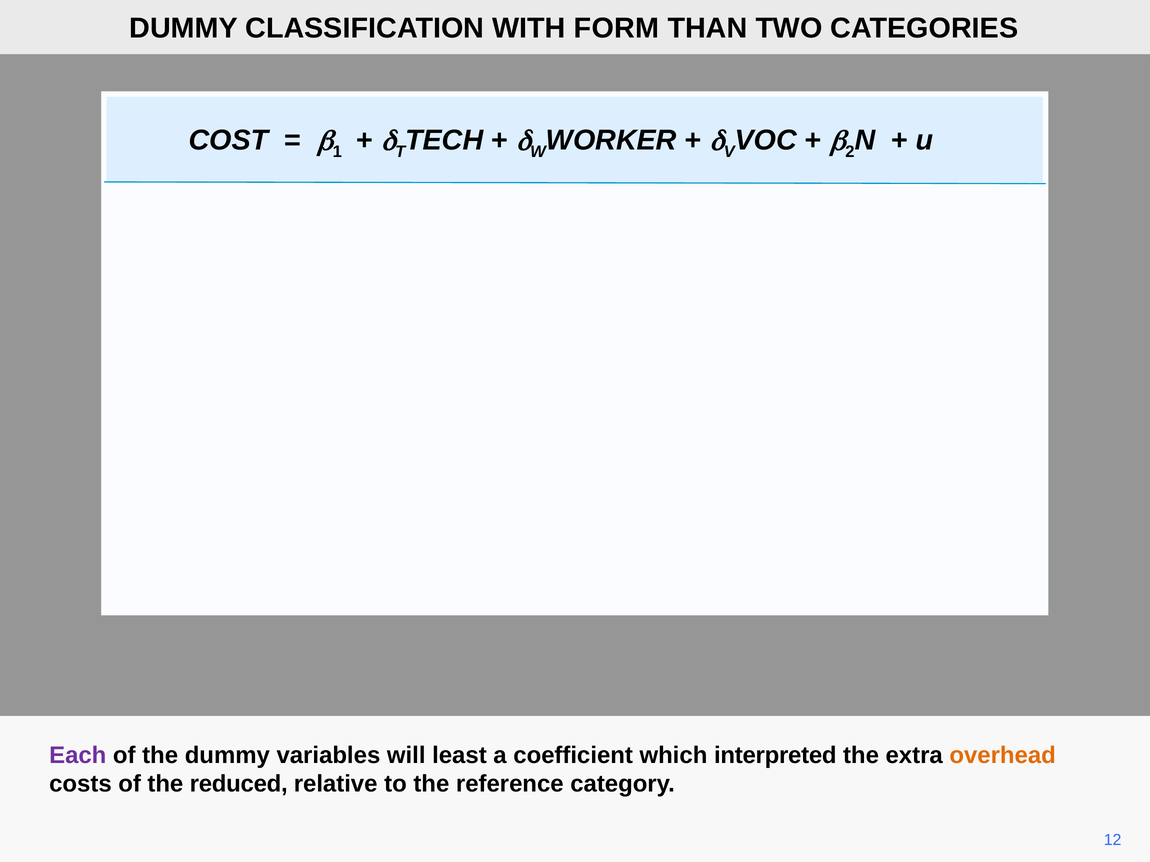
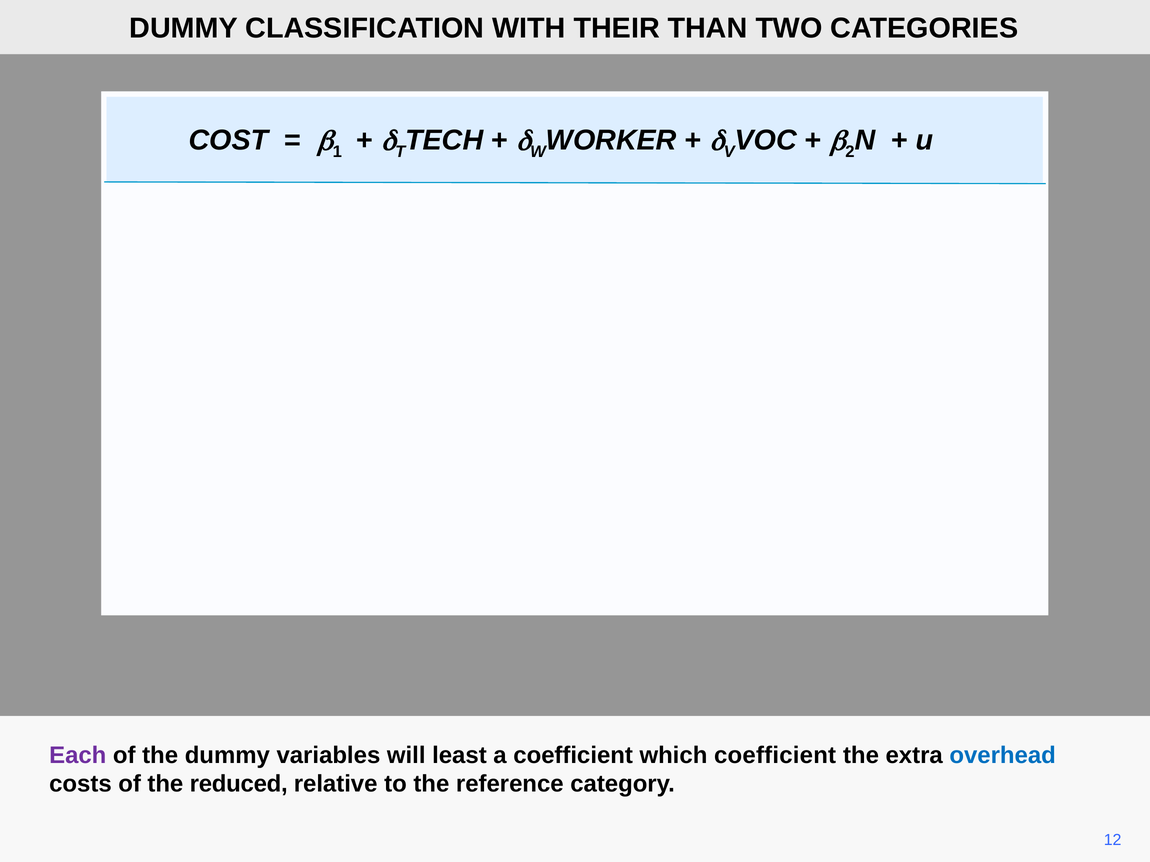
FORM: FORM -> THEIR
which interpreted: interpreted -> coefficient
overhead colour: orange -> blue
